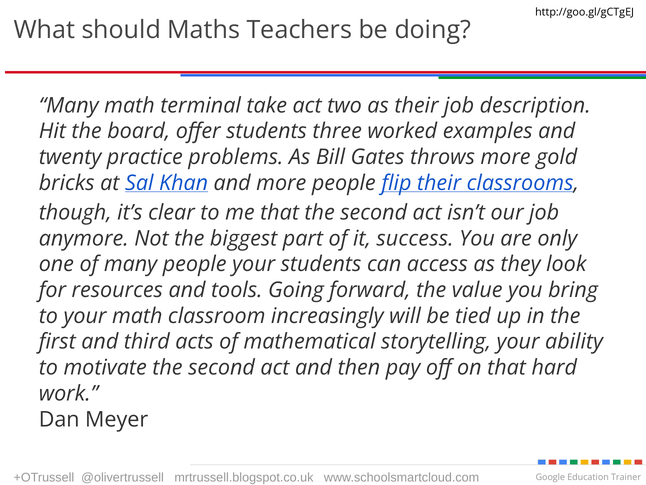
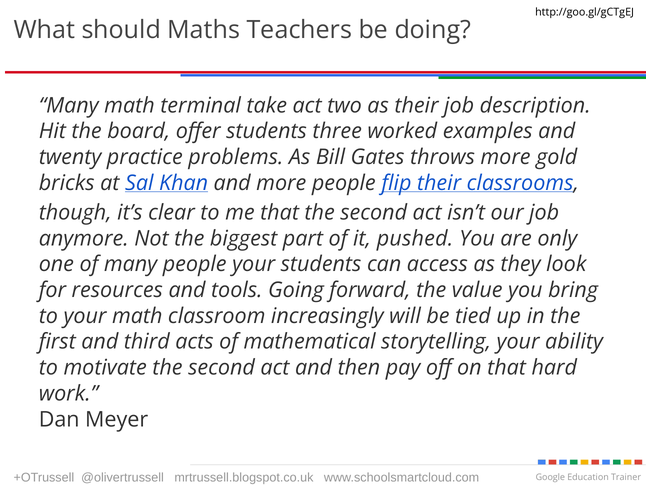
success: success -> pushed
